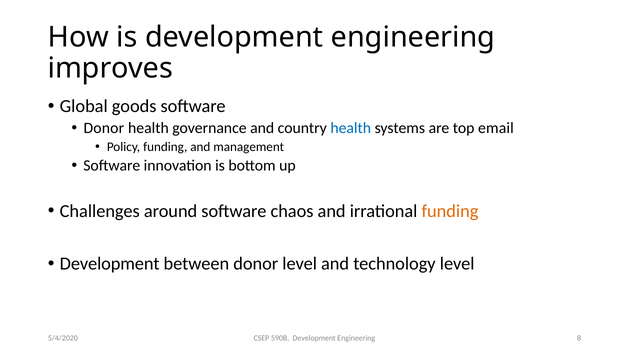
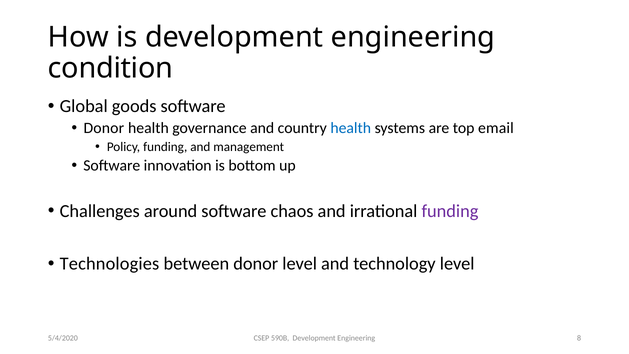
improves: improves -> condition
funding at (450, 211) colour: orange -> purple
Development at (110, 264): Development -> Technologies
